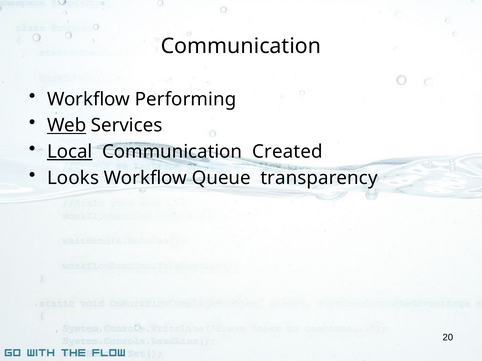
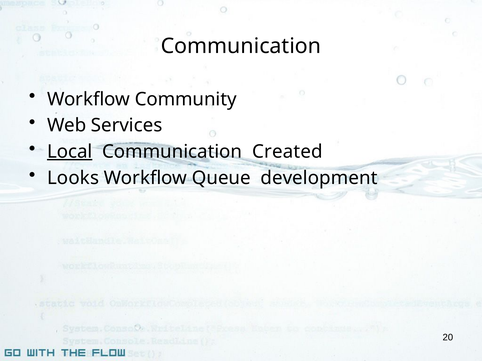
Performing: Performing -> Community
Web underline: present -> none
transparency: transparency -> development
